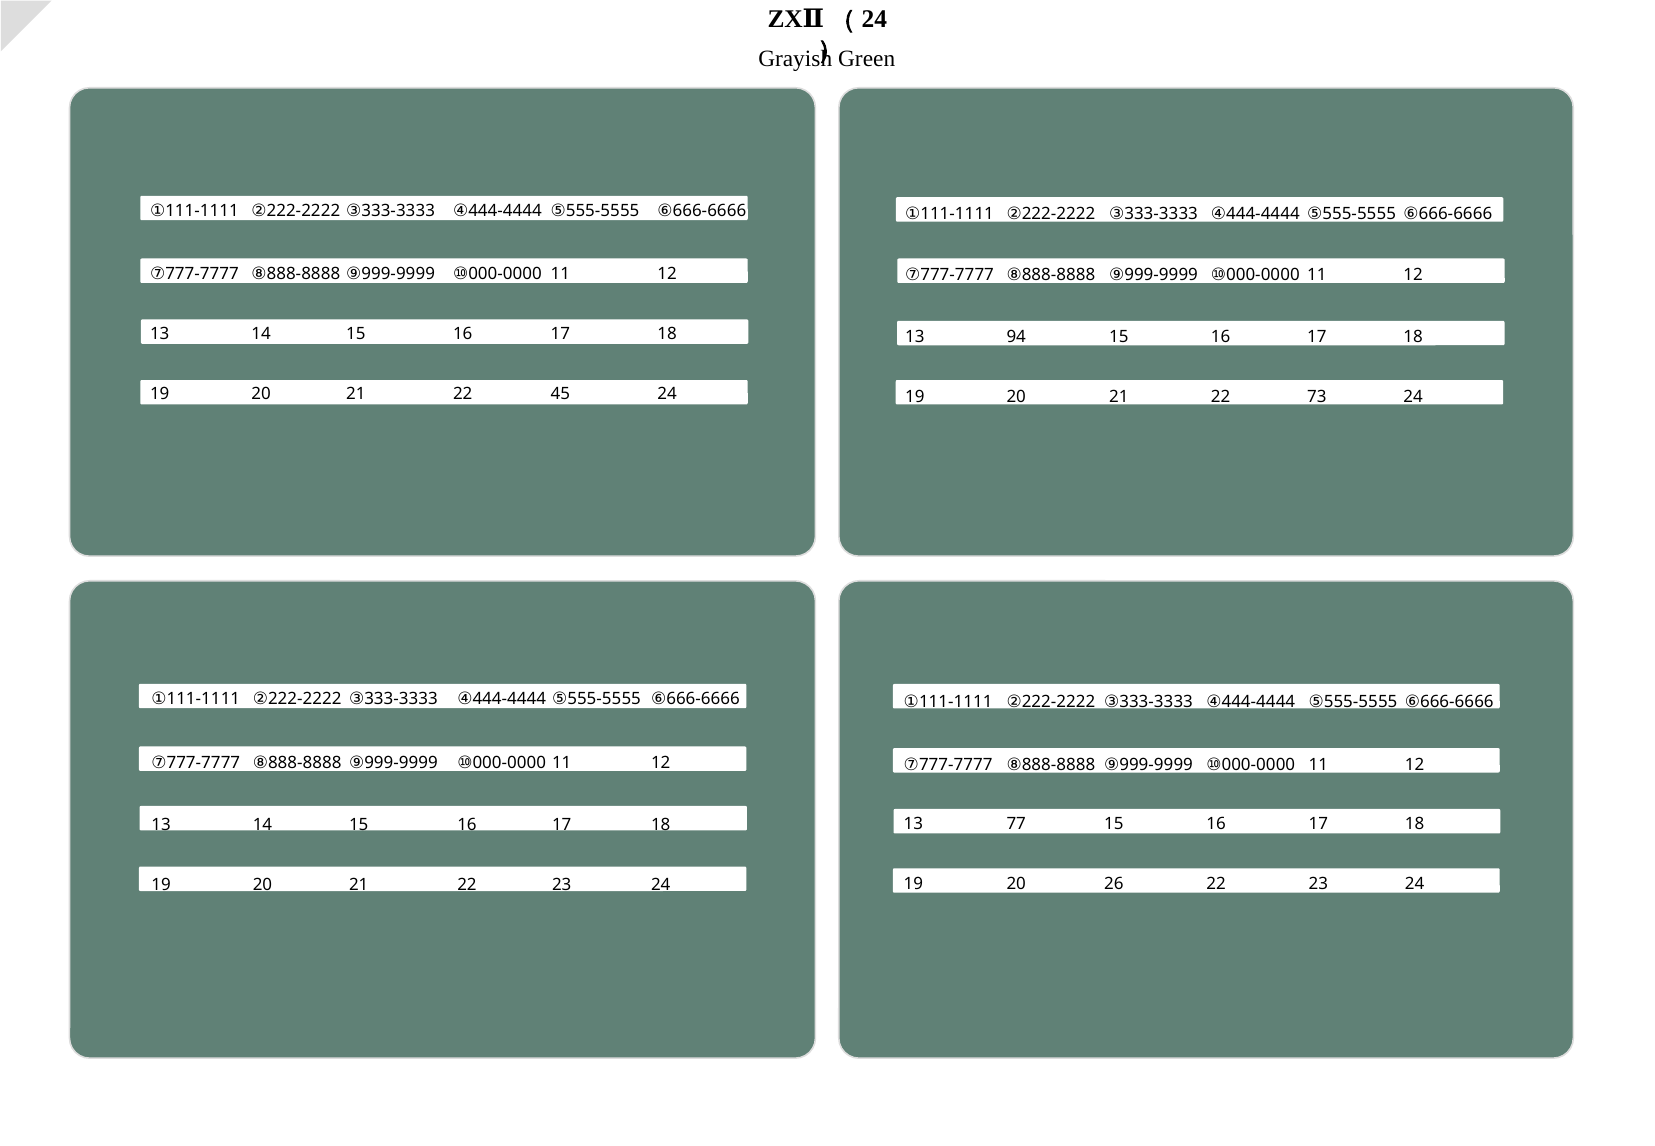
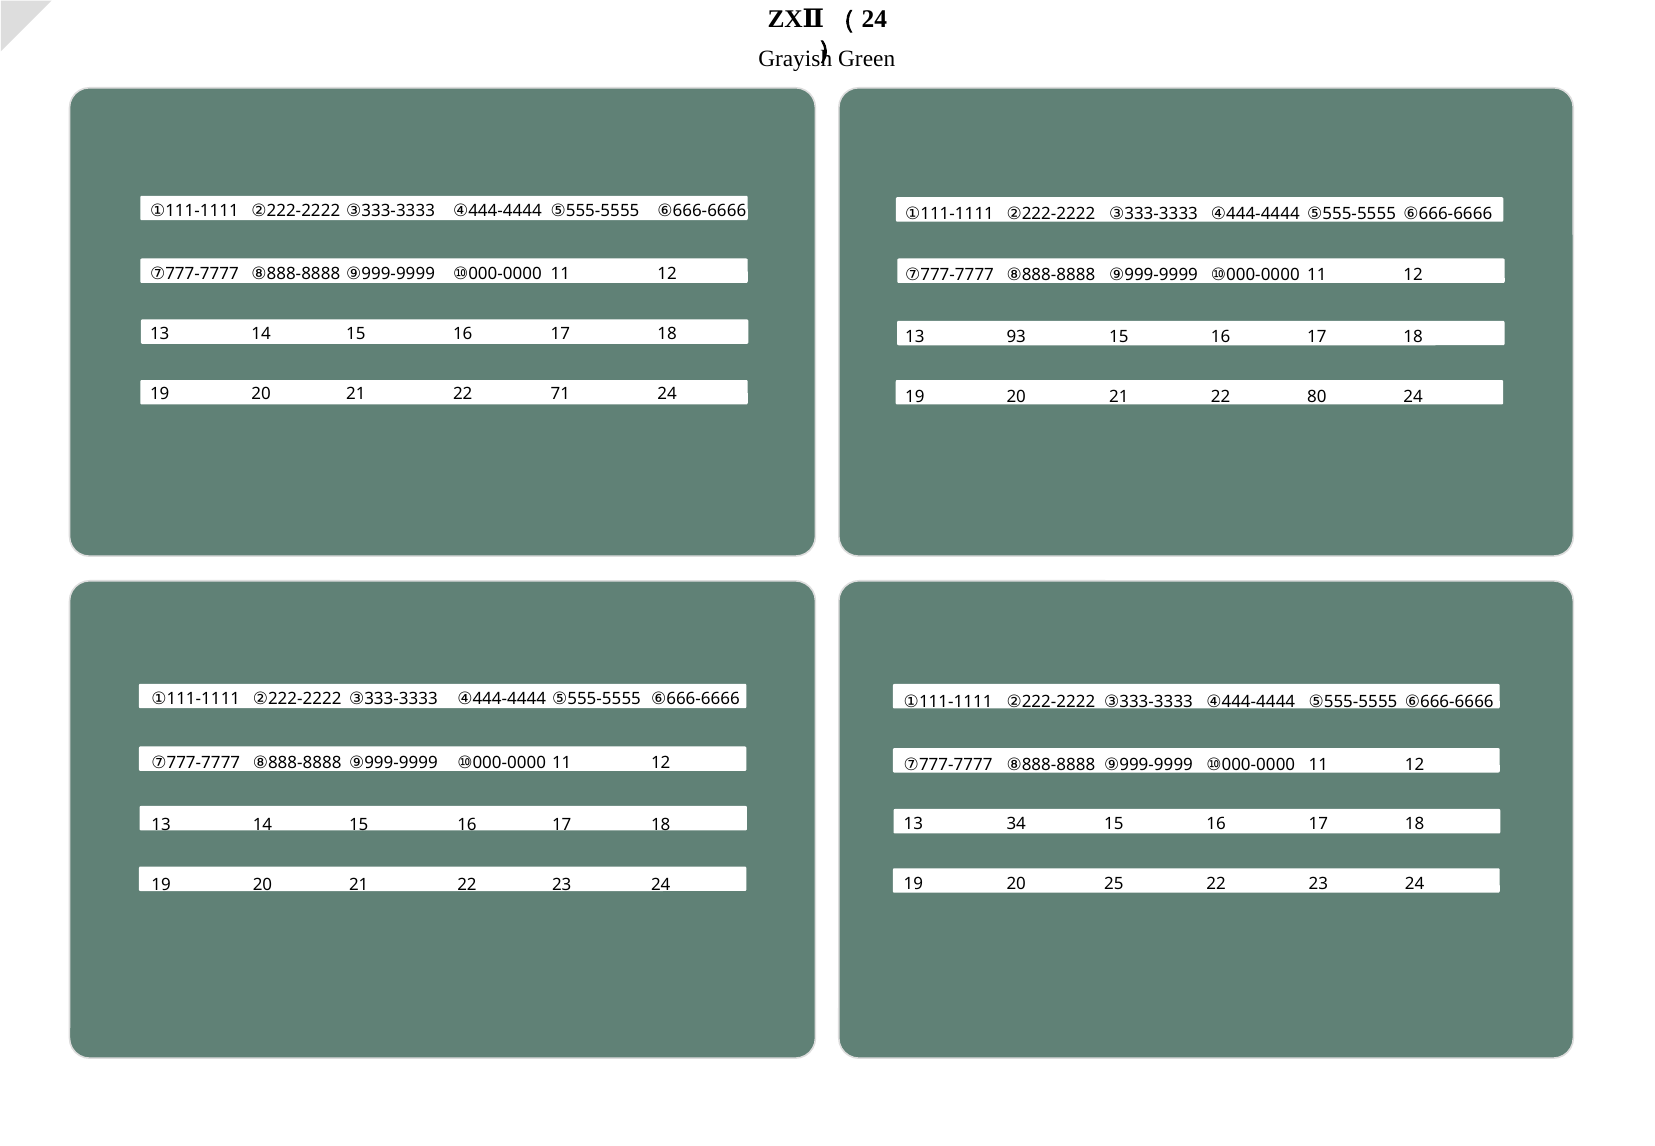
94: 94 -> 93
45: 45 -> 71
73: 73 -> 80
77: 77 -> 34
26: 26 -> 25
